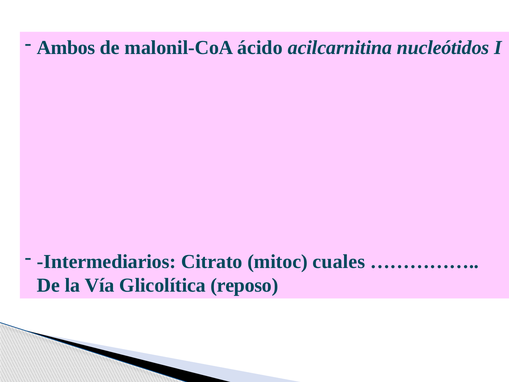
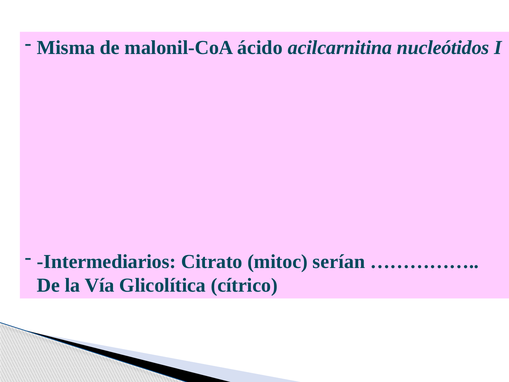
Ambos at (66, 48): Ambos -> Misma
cuales: cuales -> serían
reposo: reposo -> cítrico
